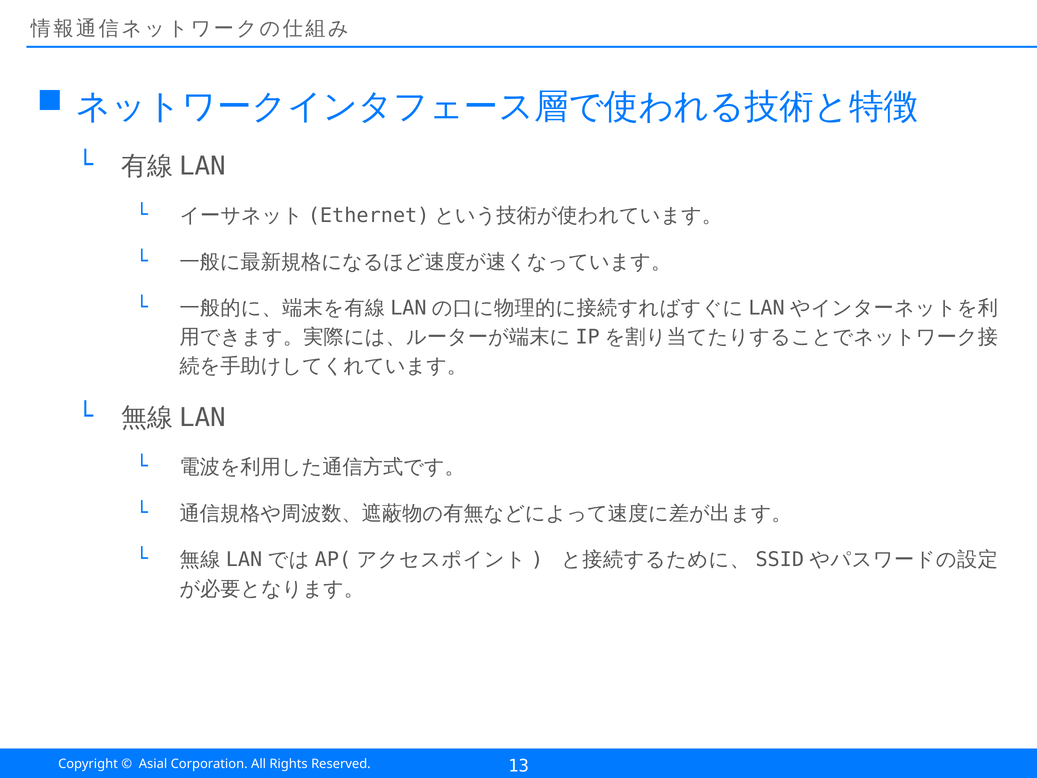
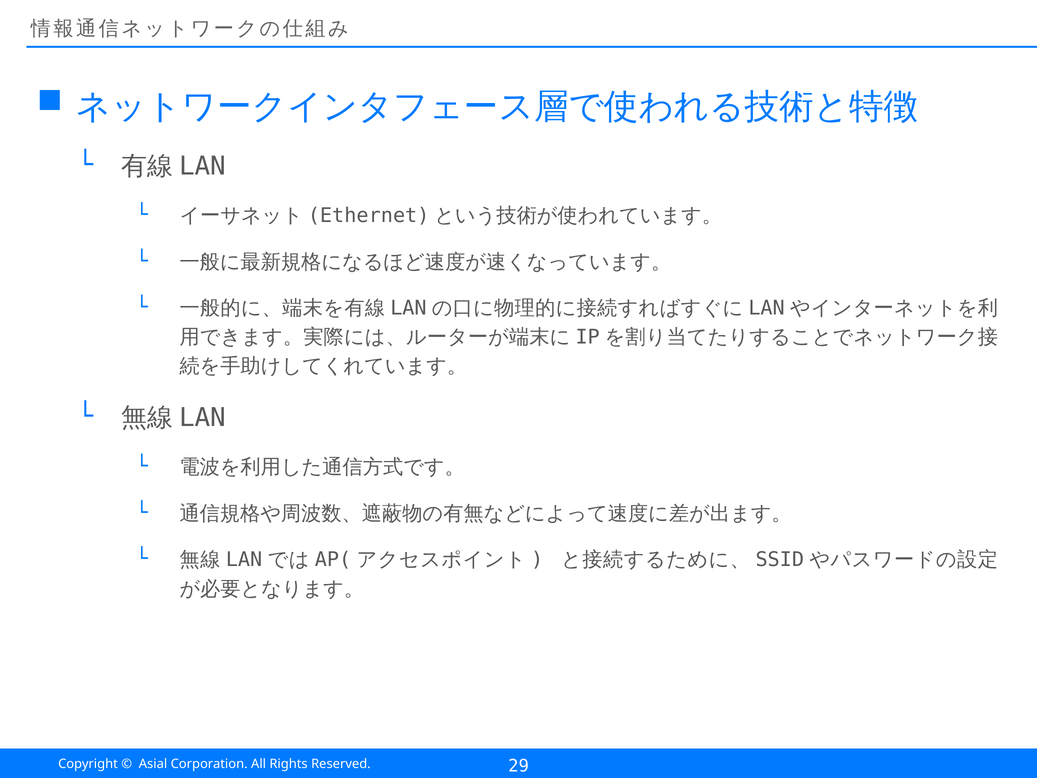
13: 13 -> 29
